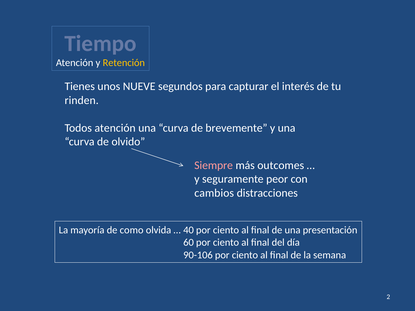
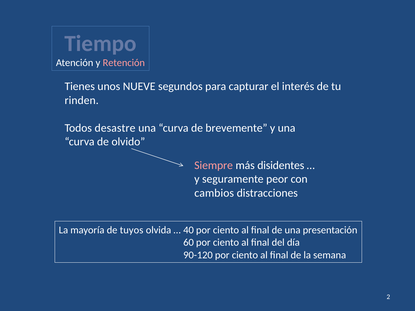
Retención colour: yellow -> pink
Todos atención: atención -> desastre
outcomes: outcomes -> disidentes
como: como -> tuyos
90-106: 90-106 -> 90-120
